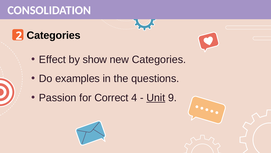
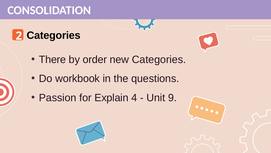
Effect: Effect -> There
show: show -> order
examples: examples -> workbook
Correct: Correct -> Explain
Unit underline: present -> none
